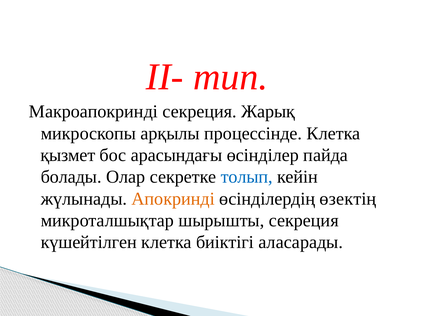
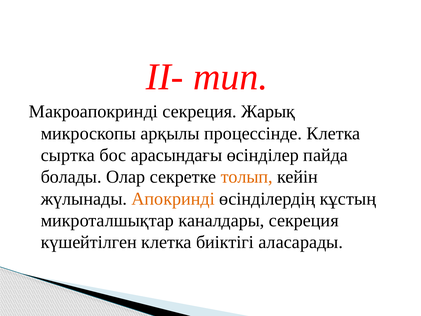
қызмет: қызмет -> сыртка
толып colour: blue -> orange
өзектің: өзектің -> кұстың
шырышты: шырышты -> каналдары
